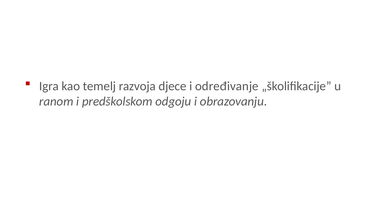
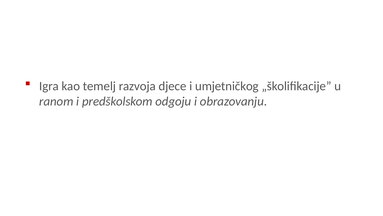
određivanje: određivanje -> umjetničkog
